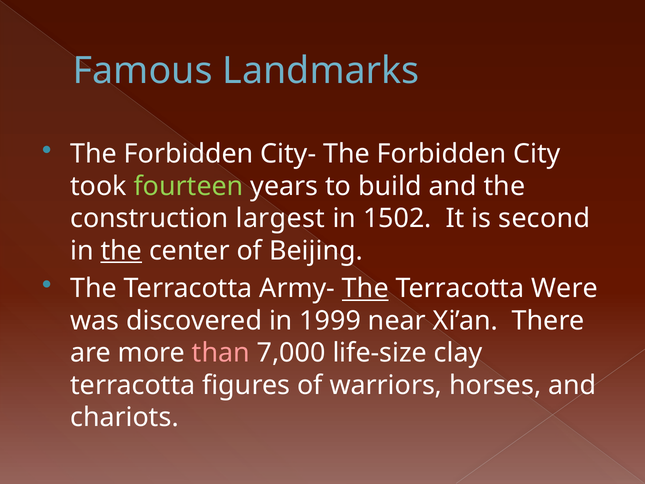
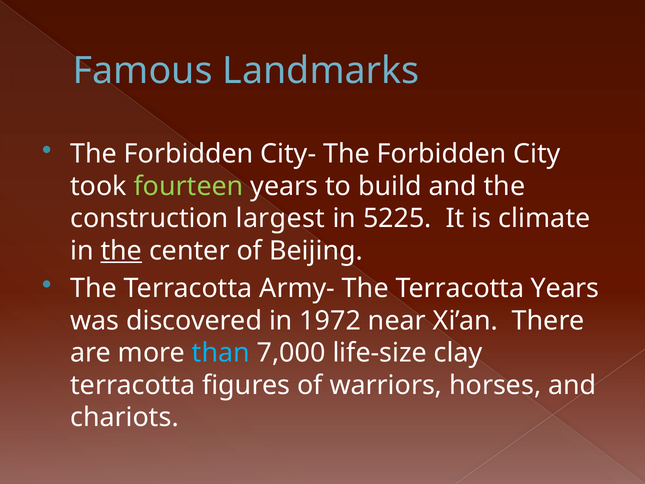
1502: 1502 -> 5225
second: second -> climate
The at (365, 288) underline: present -> none
Terracotta Were: Were -> Years
1999: 1999 -> 1972
than colour: pink -> light blue
